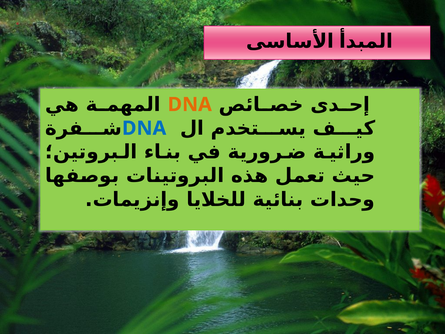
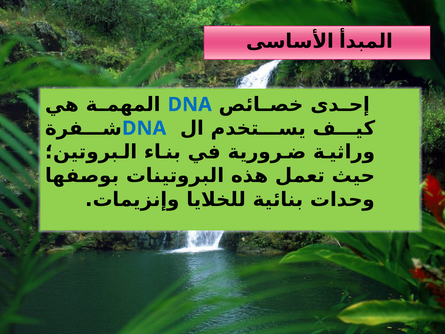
DNA at (190, 104) colour: orange -> blue
